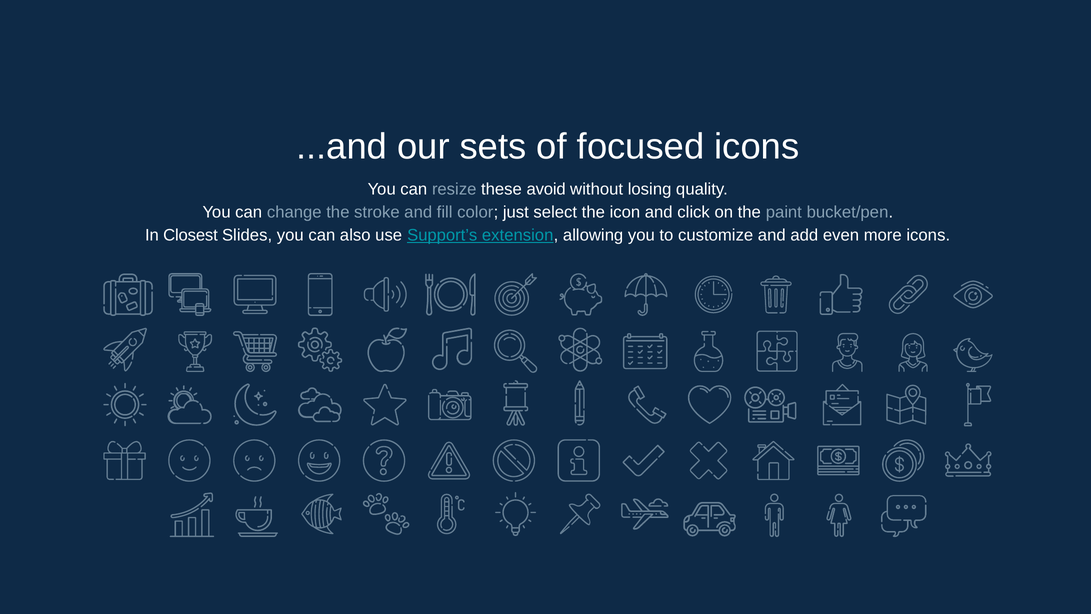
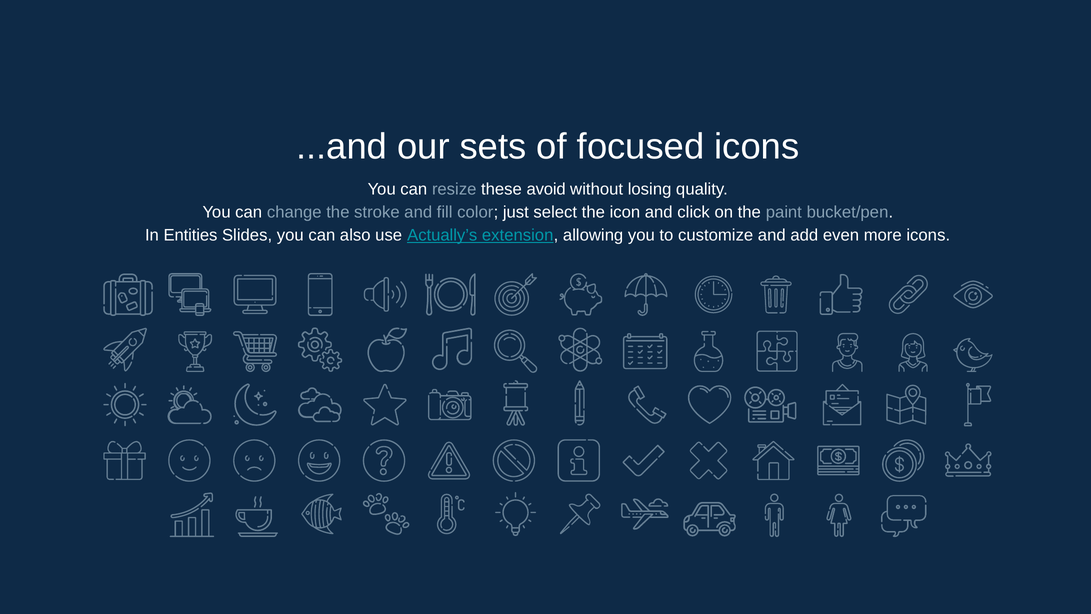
Closest: Closest -> Entities
Support’s: Support’s -> Actually’s
